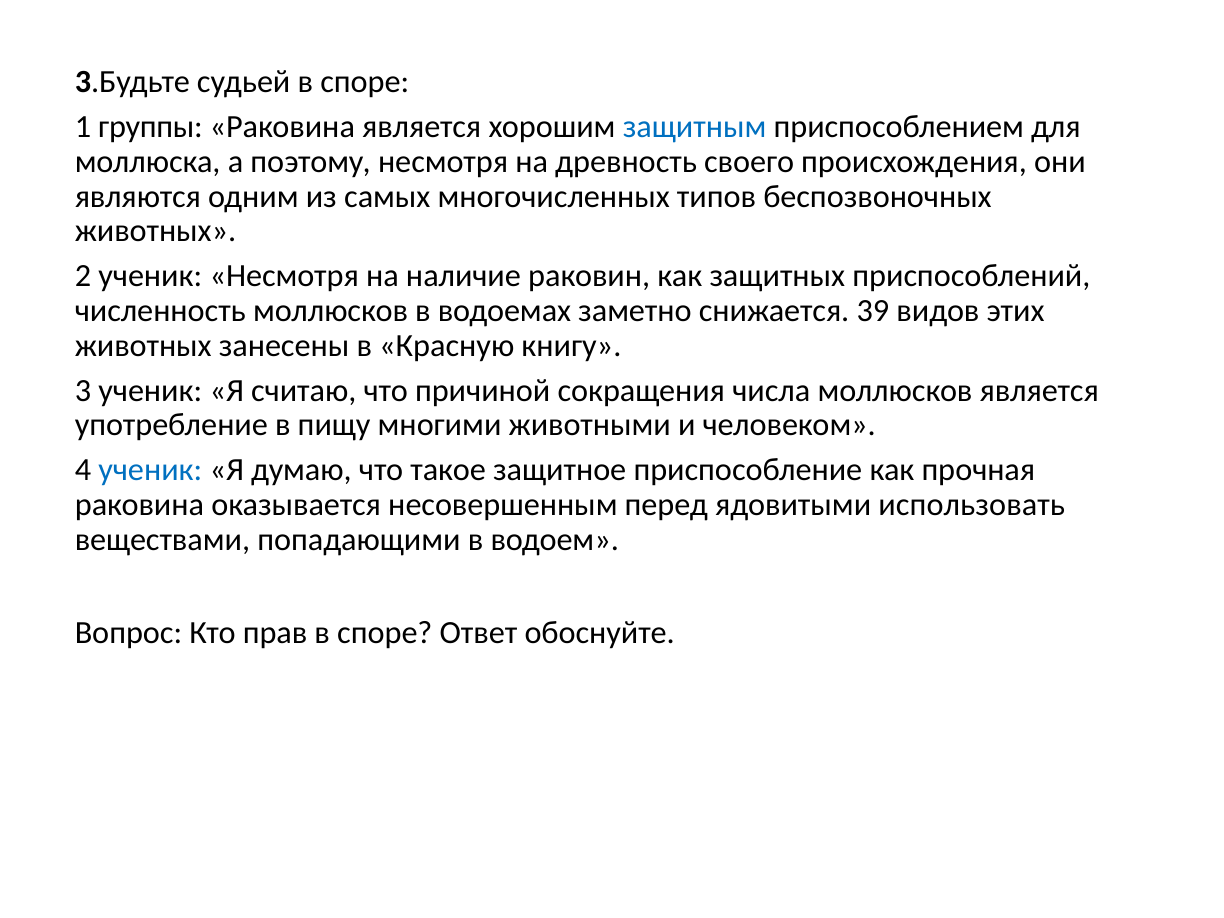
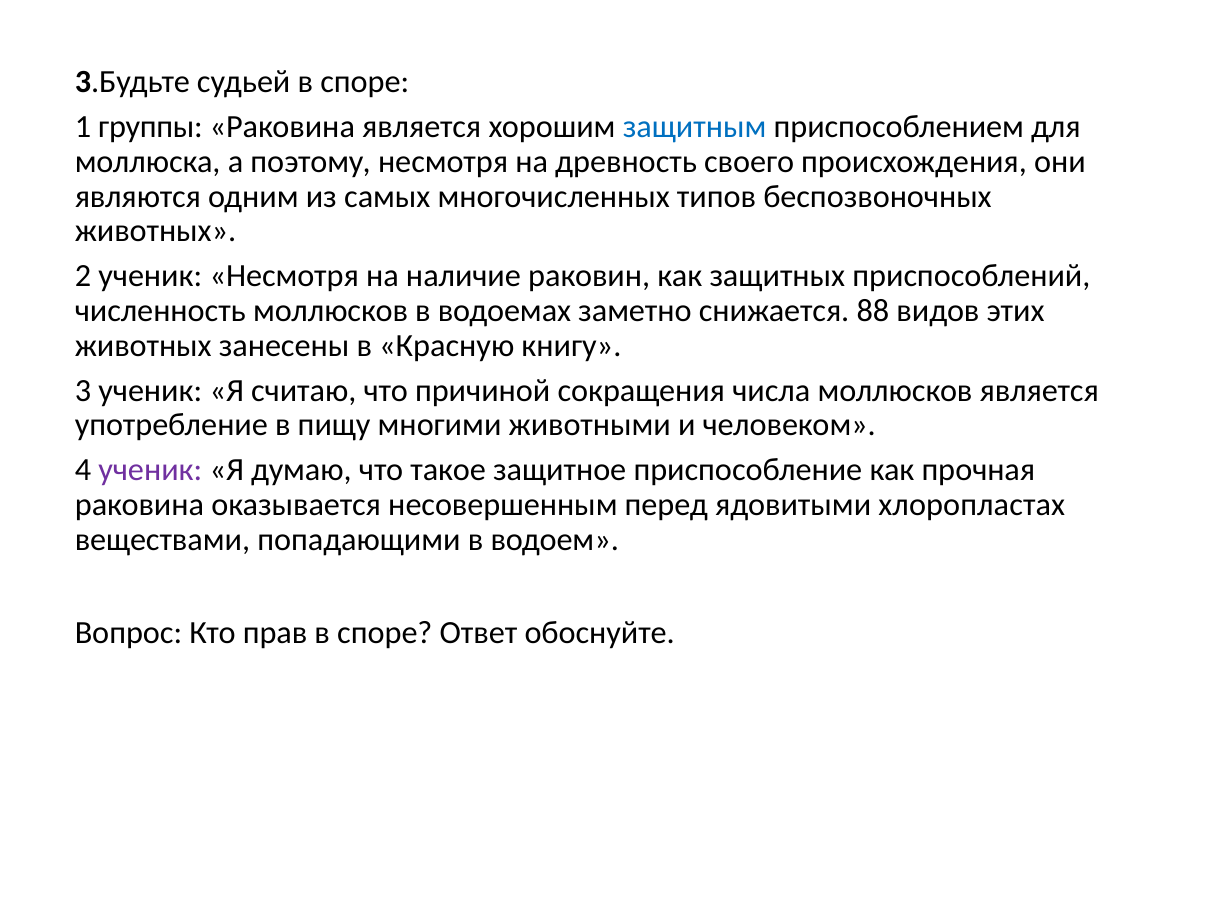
39: 39 -> 88
ученик at (150, 470) colour: blue -> purple
использовать: использовать -> хлоропластах
